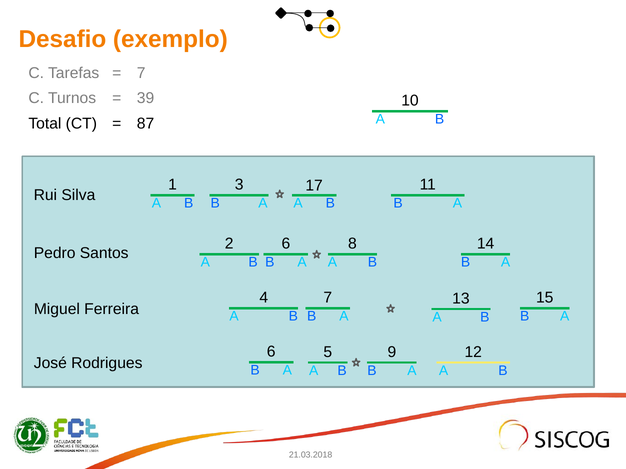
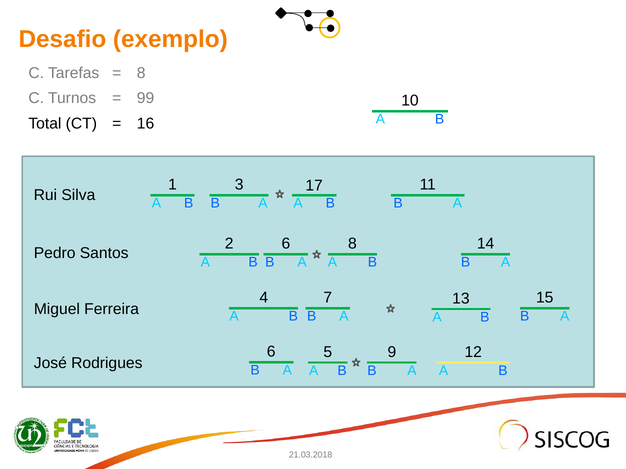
7 at (141, 73): 7 -> 8
39: 39 -> 99
87: 87 -> 16
